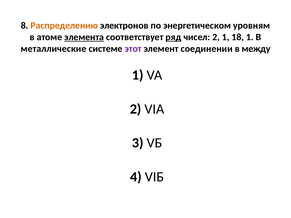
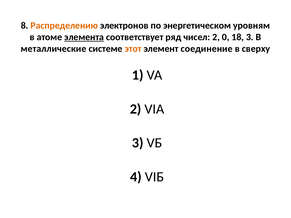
ряд underline: present -> none
2 1: 1 -> 0
18 1: 1 -> 3
этот colour: purple -> orange
соединении: соединении -> соединение
между: между -> сверху
